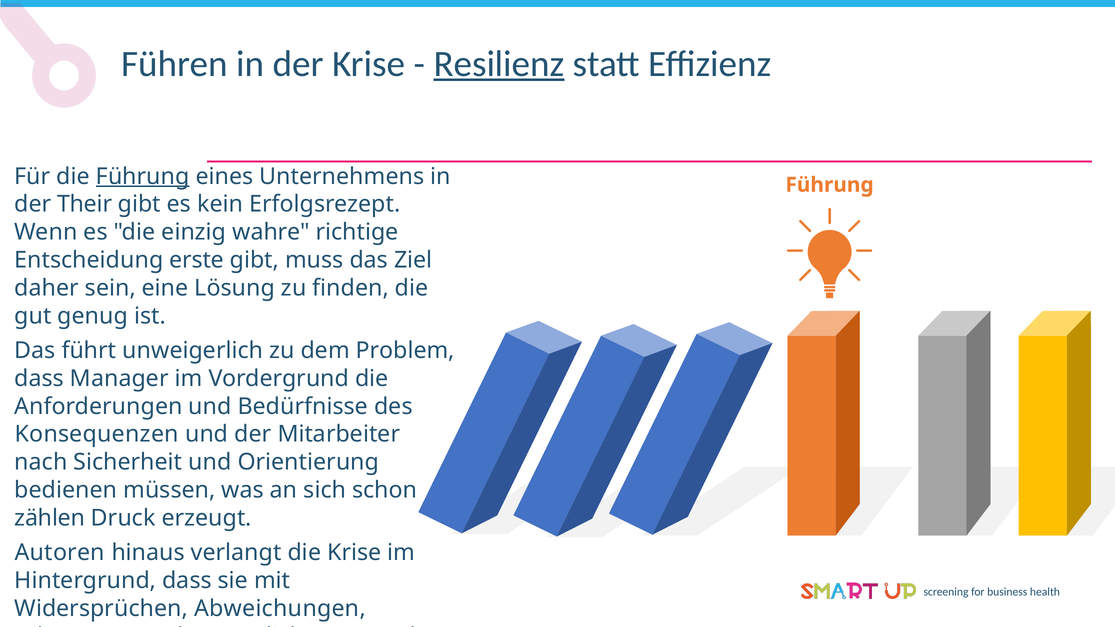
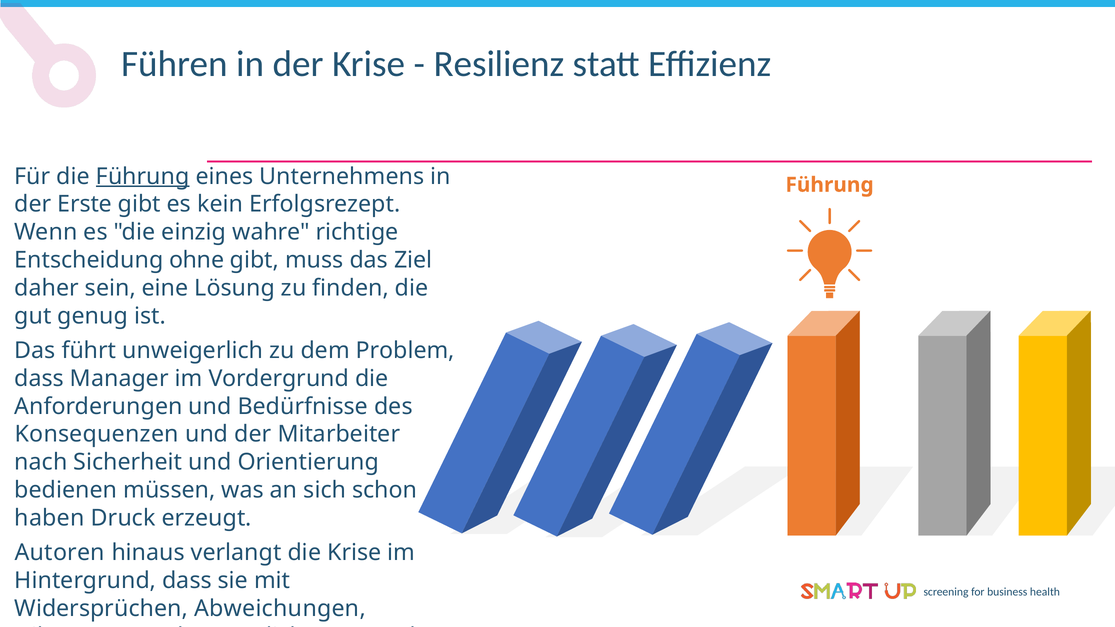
Resilienz underline: present -> none
Their: Their -> Erste
erste: erste -> ohne
zählen: zählen -> haben
